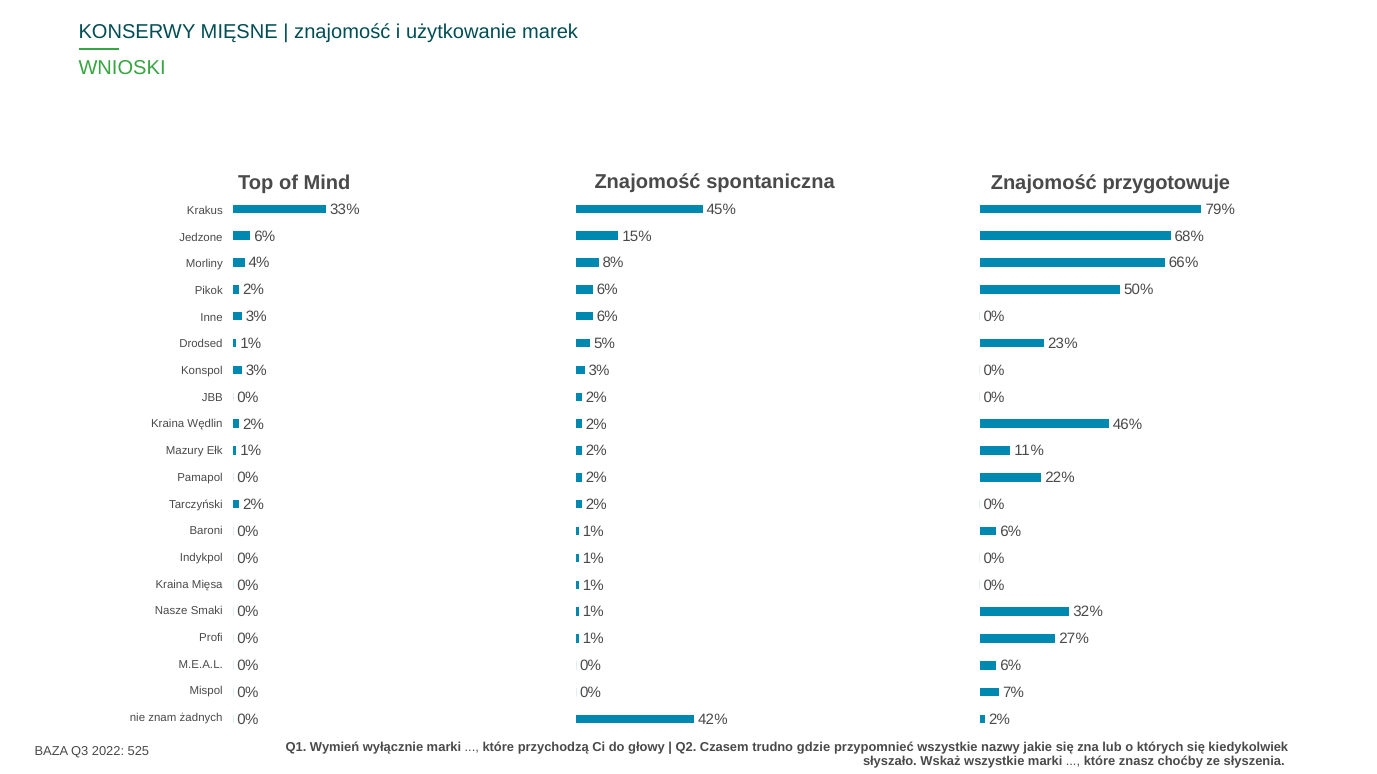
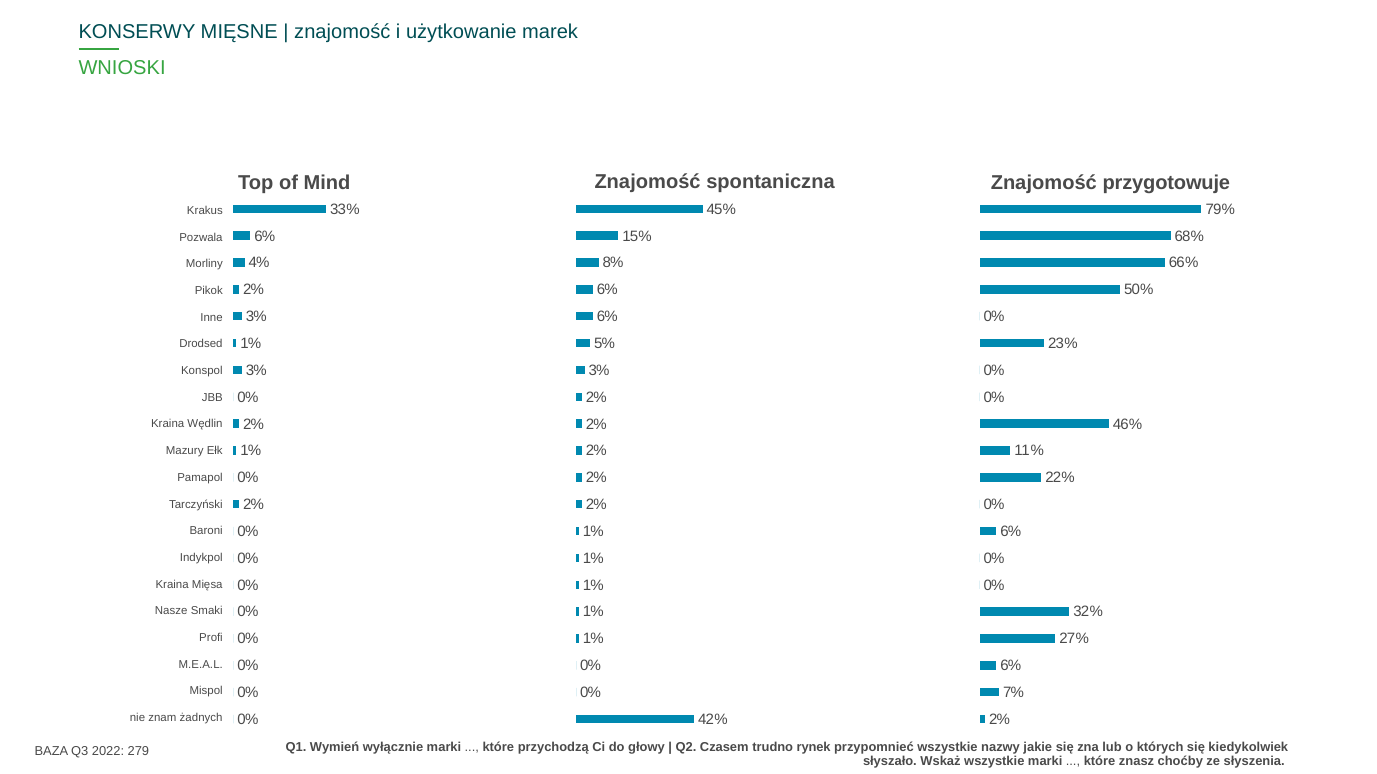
Jedzone: Jedzone -> Pozwala
gdzie: gdzie -> rynek
525: 525 -> 279
